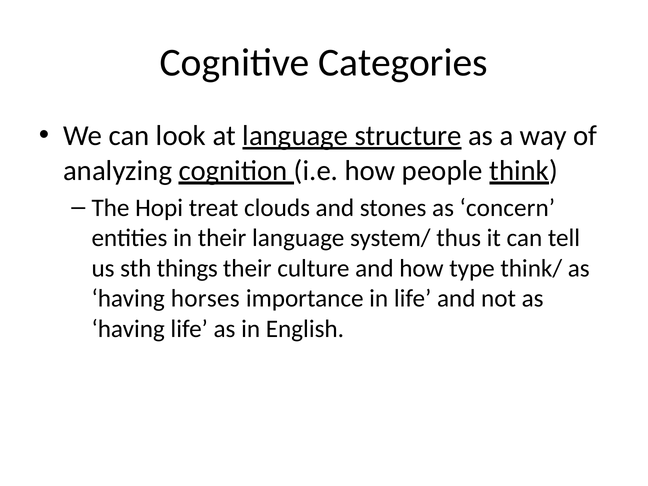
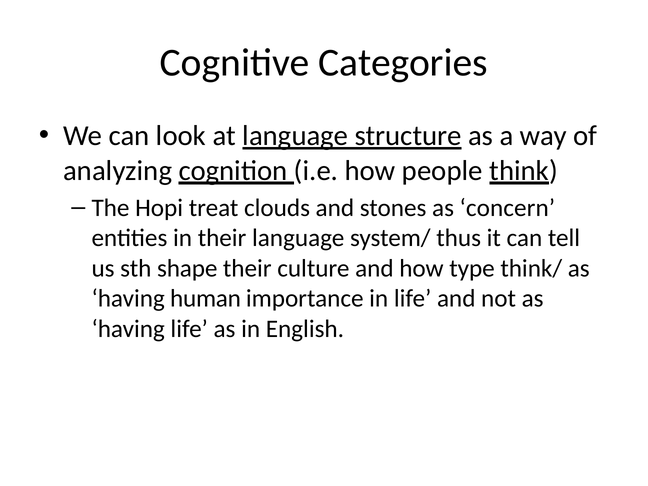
things: things -> shape
horses: horses -> human
